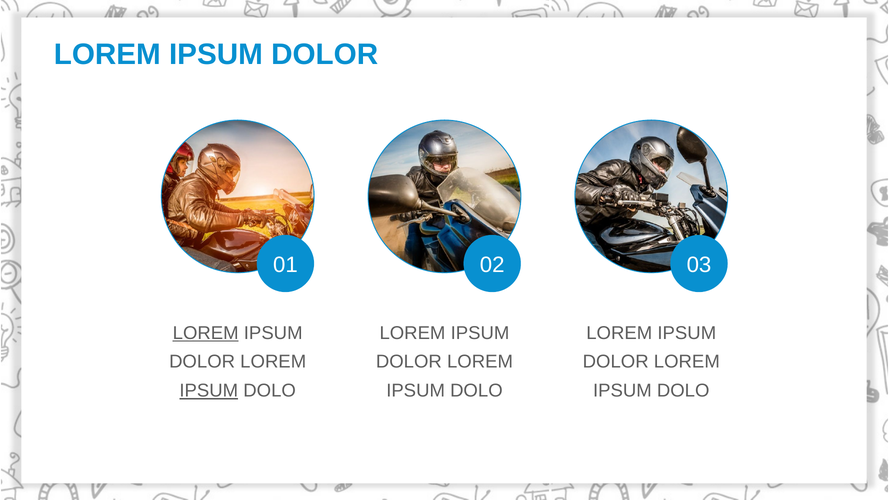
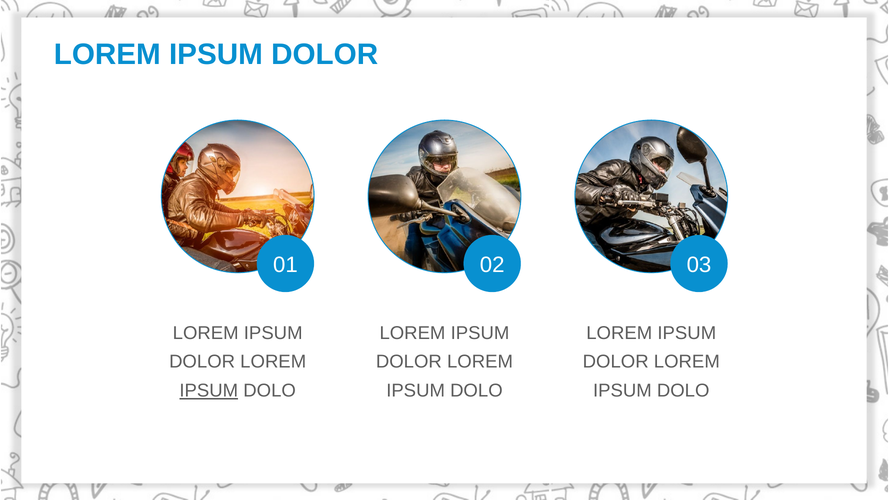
LOREM at (206, 333) underline: present -> none
